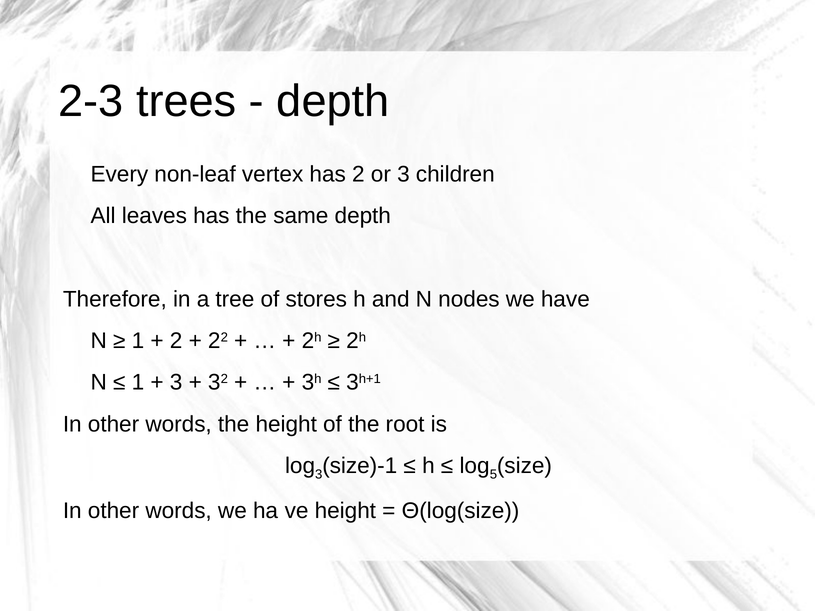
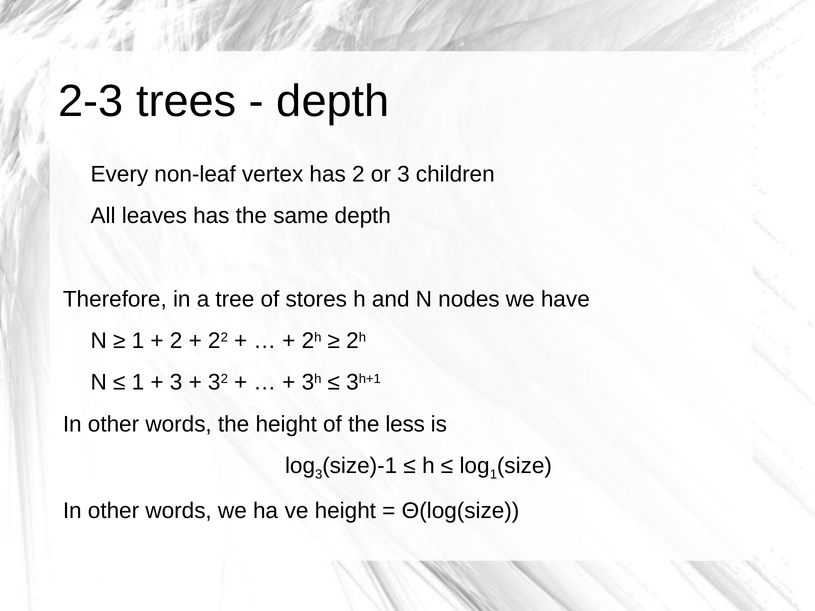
root: root -> less
5 at (493, 475): 5 -> 1
